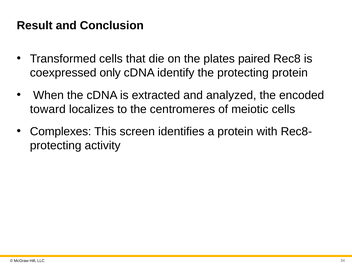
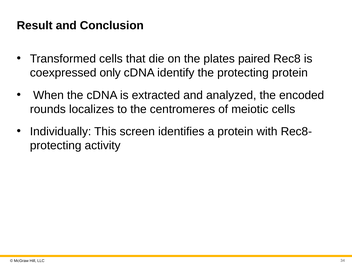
toward: toward -> rounds
Complexes: Complexes -> Individually
